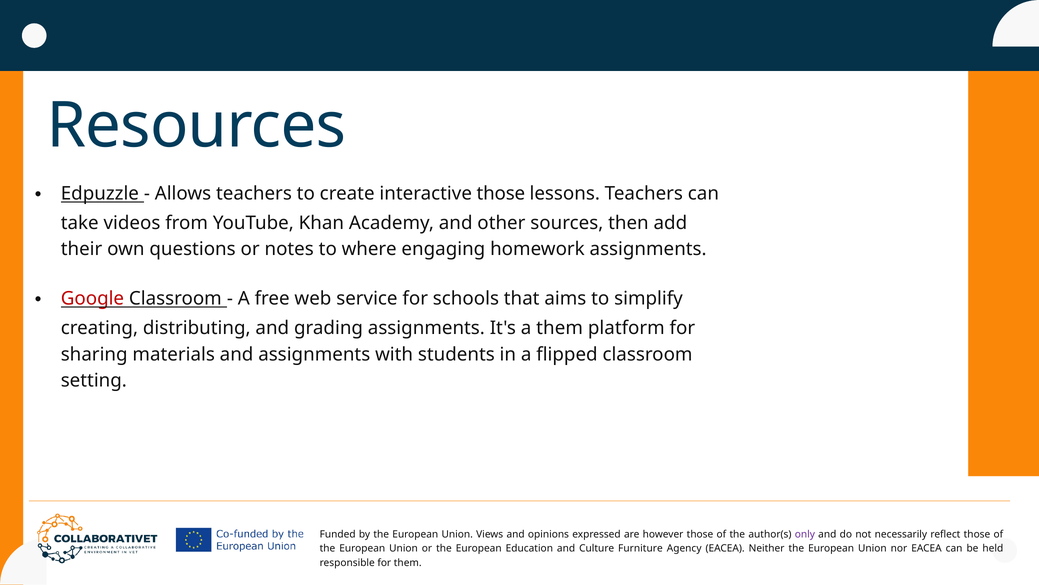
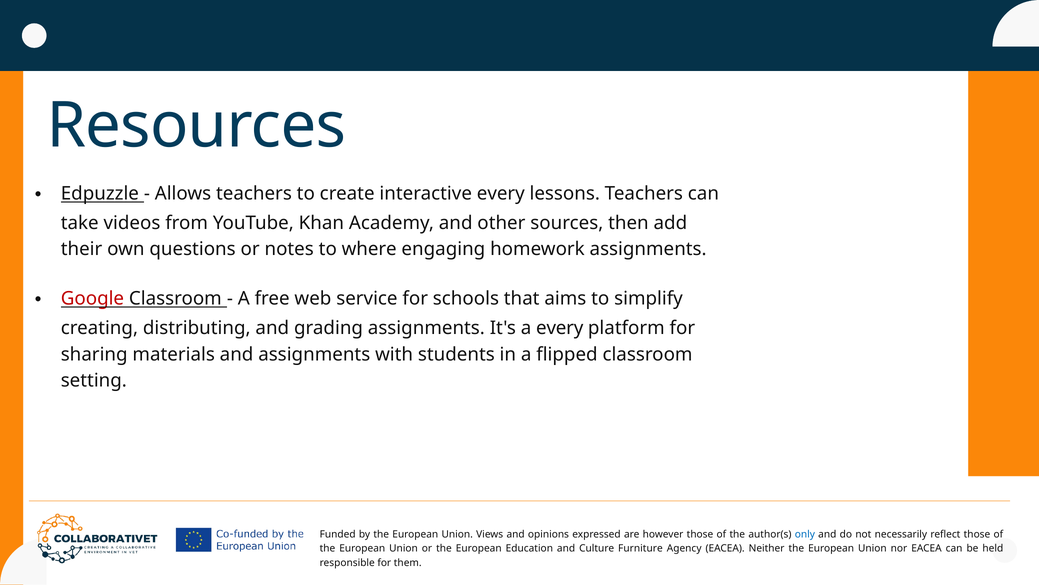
interactive those: those -> every
a them: them -> every
only colour: purple -> blue
